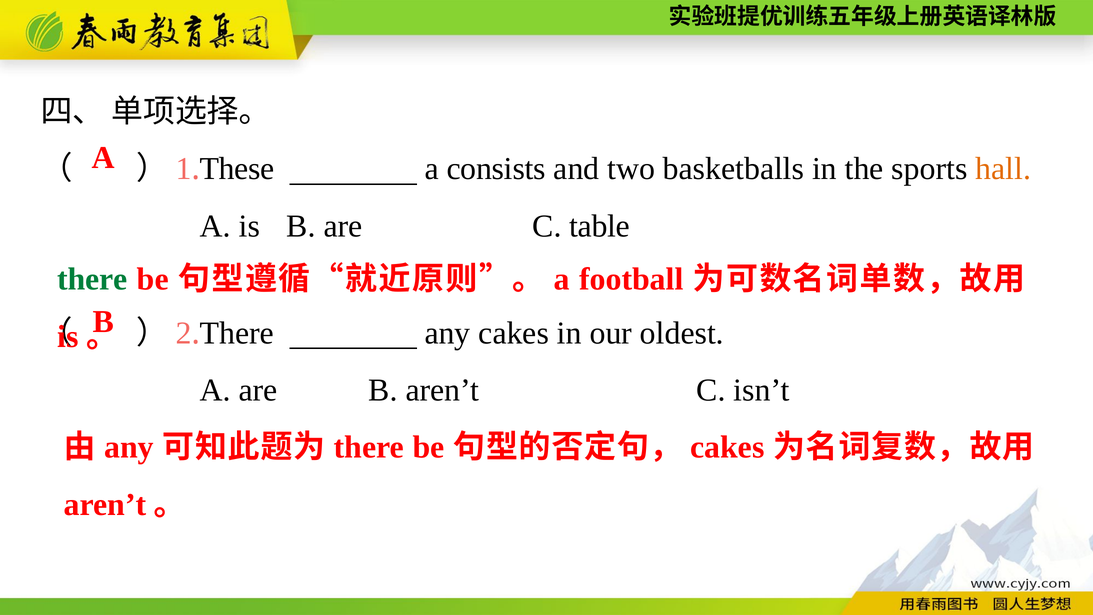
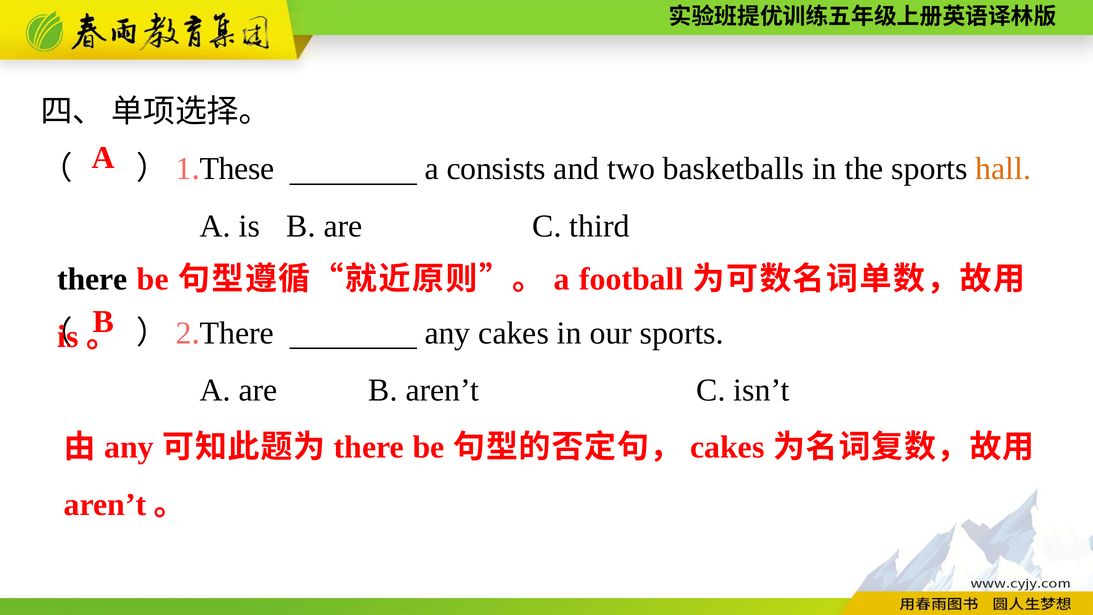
table: table -> third
there at (92, 279) colour: green -> black
our oldest: oldest -> sports
